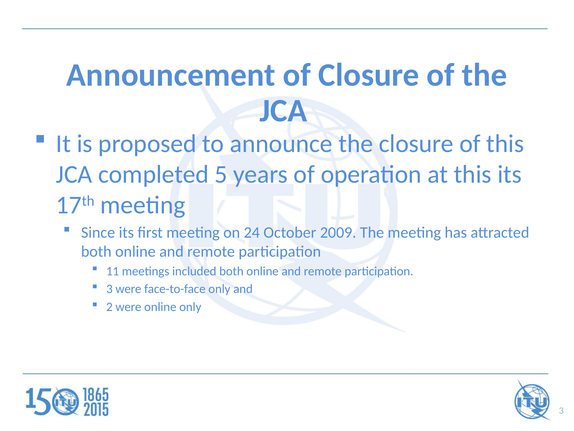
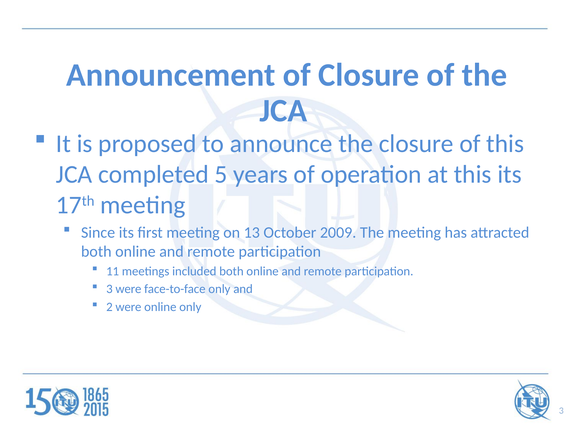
24: 24 -> 13
